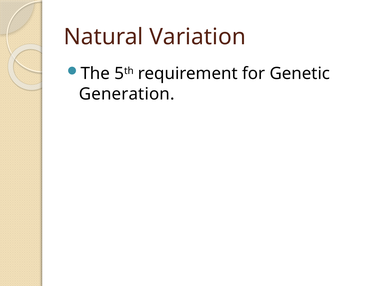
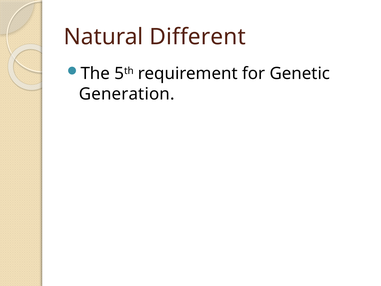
Variation: Variation -> Different
